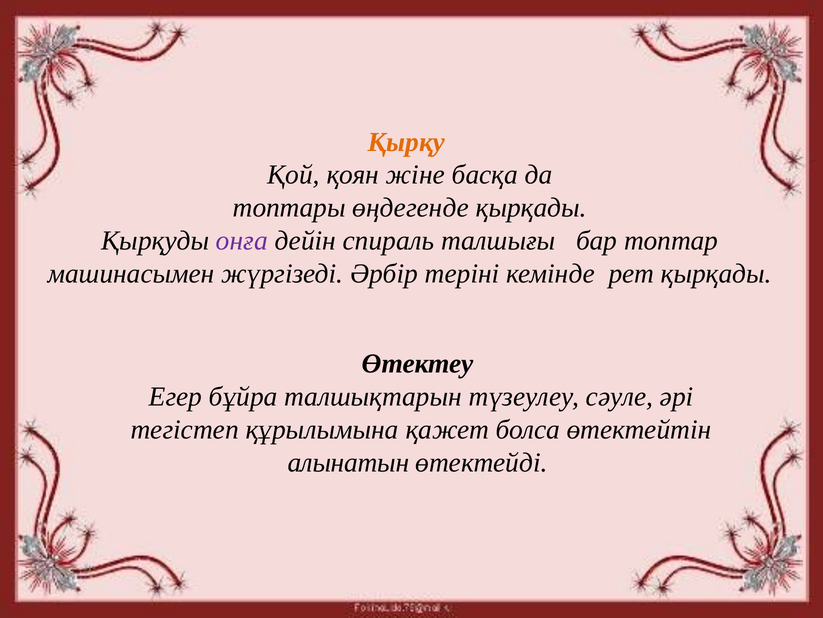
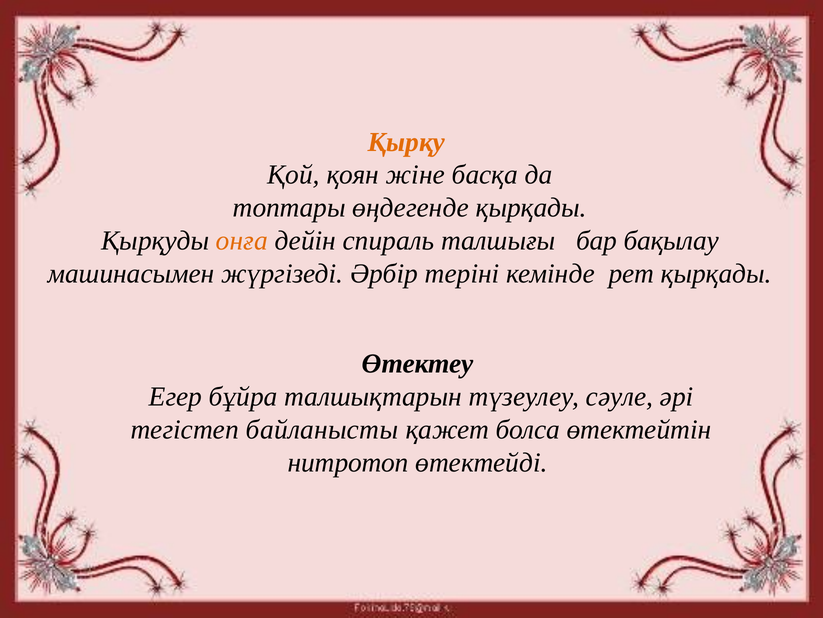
онға colour: purple -> orange
топтар: топтар -> бақылау
құрылымына: құрылымына -> байланысты
алынатын: алынатын -> нитротоп
